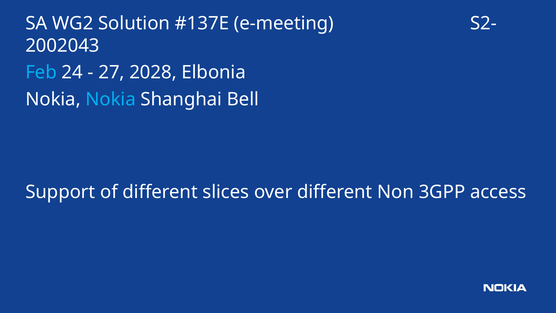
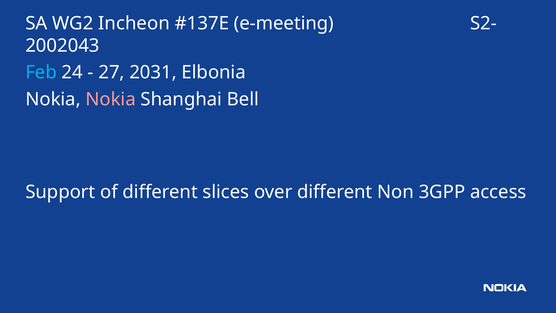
Solution: Solution -> Incheon
2028: 2028 -> 2031
Nokia at (111, 99) colour: light blue -> pink
